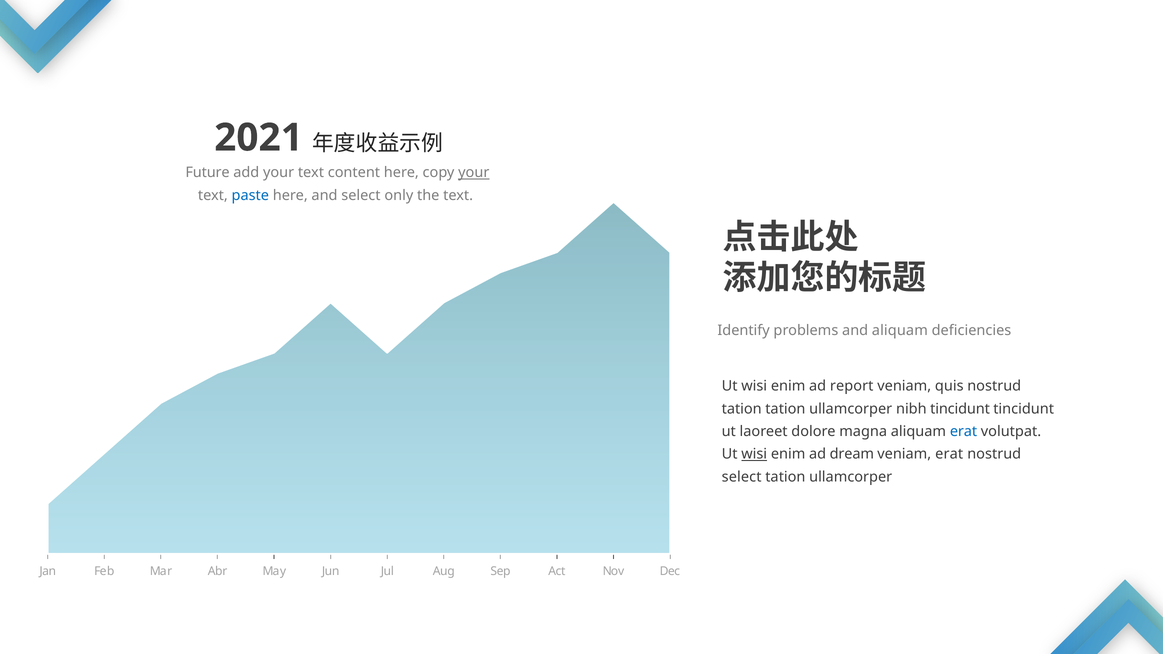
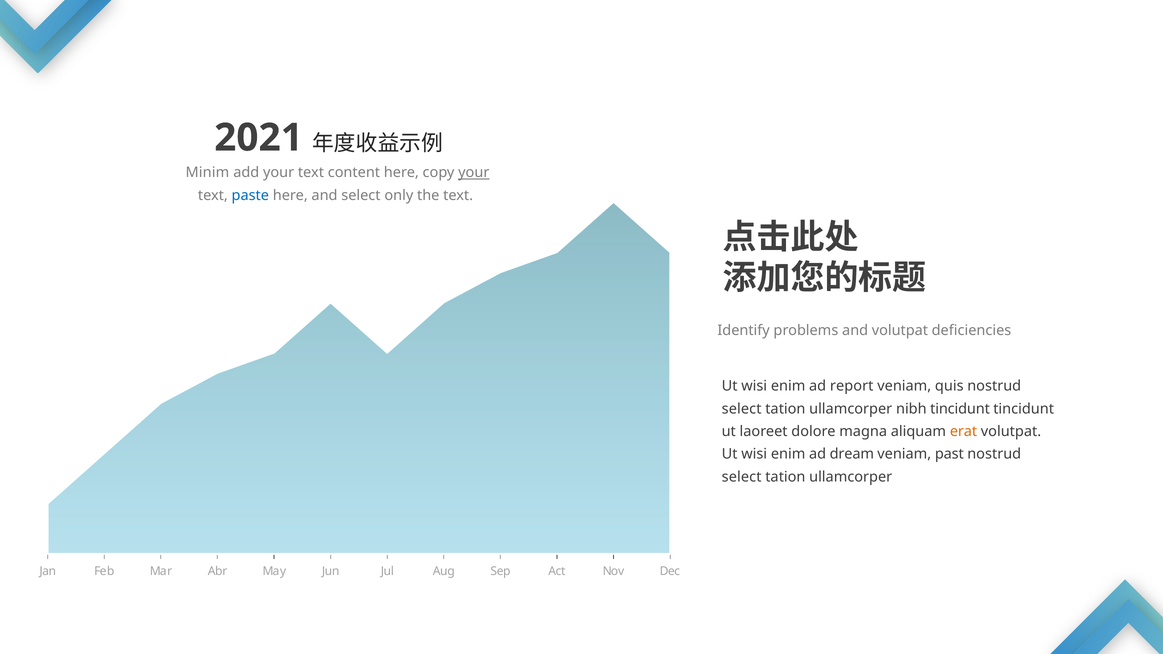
Future: Future -> Minim
and aliquam: aliquam -> volutpat
tation at (742, 409): tation -> select
erat at (964, 432) colour: blue -> orange
wisi at (754, 454) underline: present -> none
veniam erat: erat -> past
